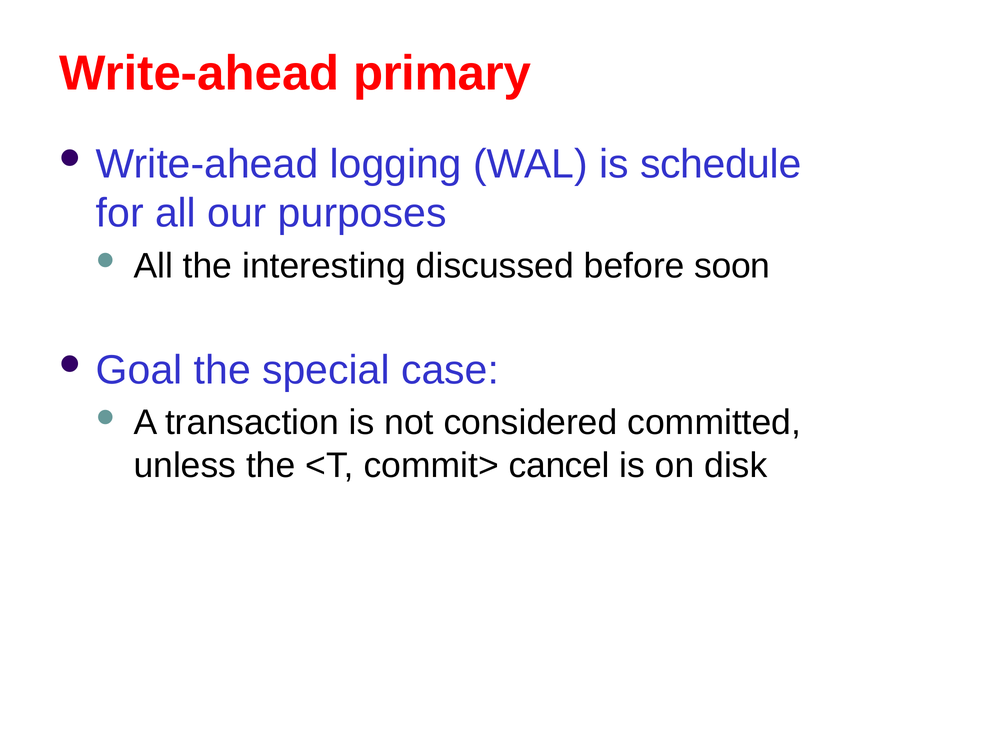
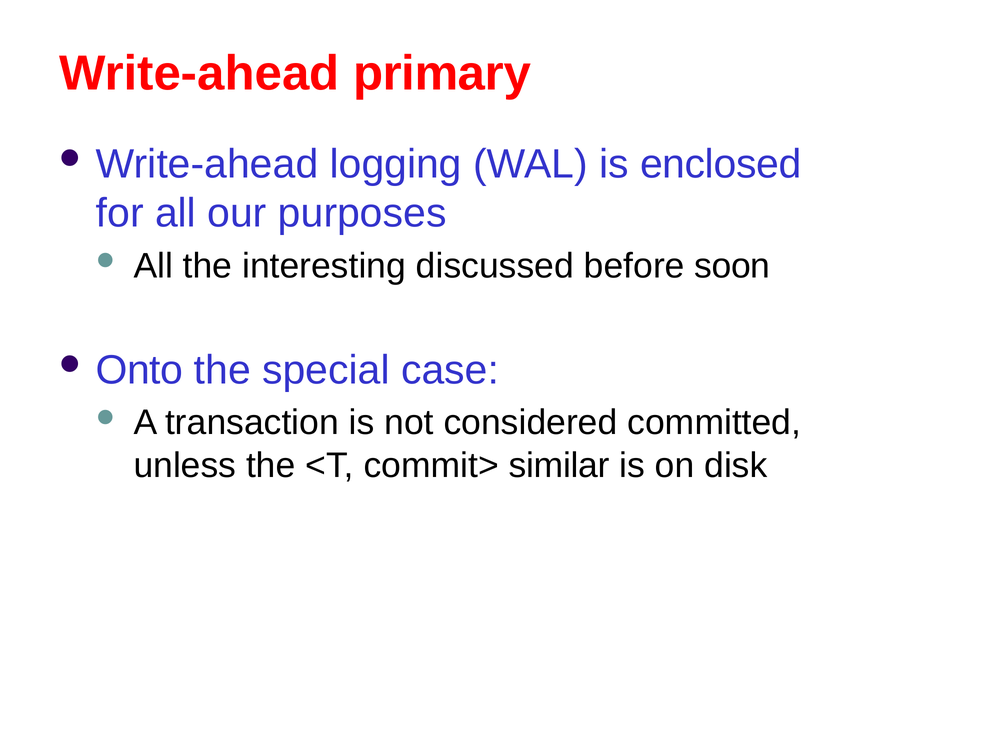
schedule: schedule -> enclosed
Goal: Goal -> Onto
cancel: cancel -> similar
